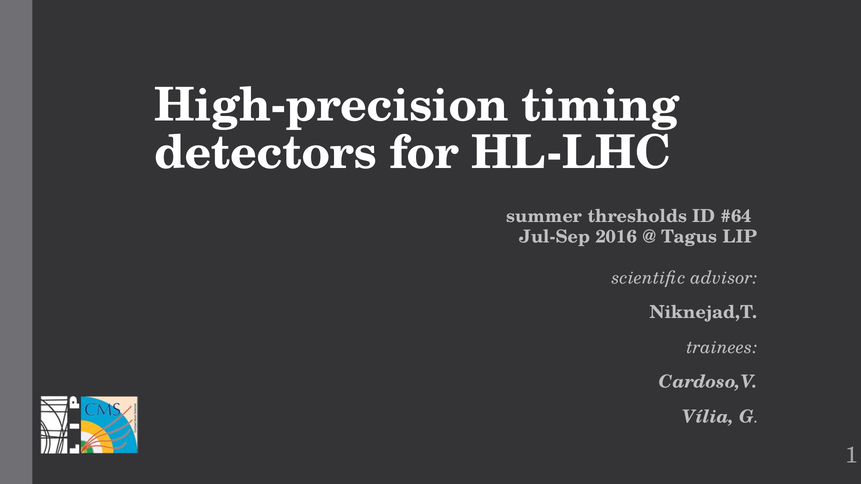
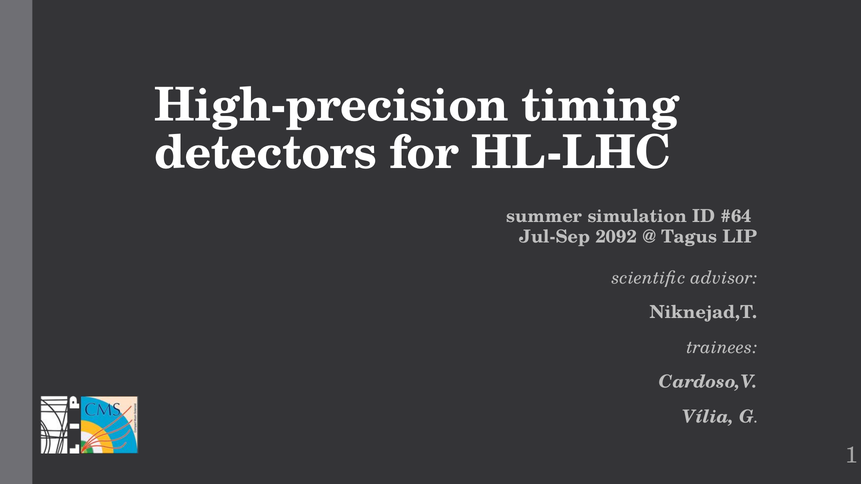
thresholds: thresholds -> simulation
2016: 2016 -> 2092
